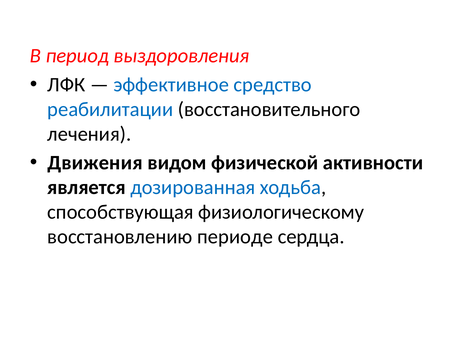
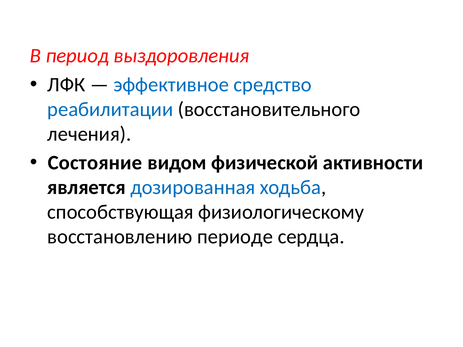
Движения: Движения -> Состояние
